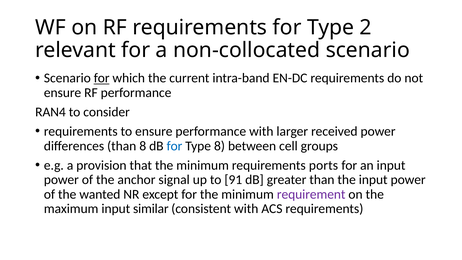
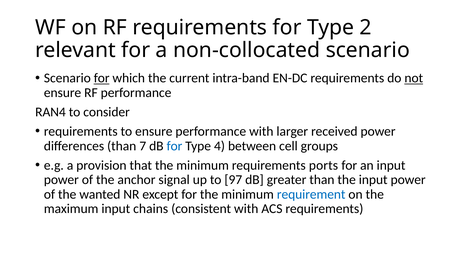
not underline: none -> present
than 8: 8 -> 7
Type 8: 8 -> 4
91: 91 -> 97
requirement colour: purple -> blue
similar: similar -> chains
